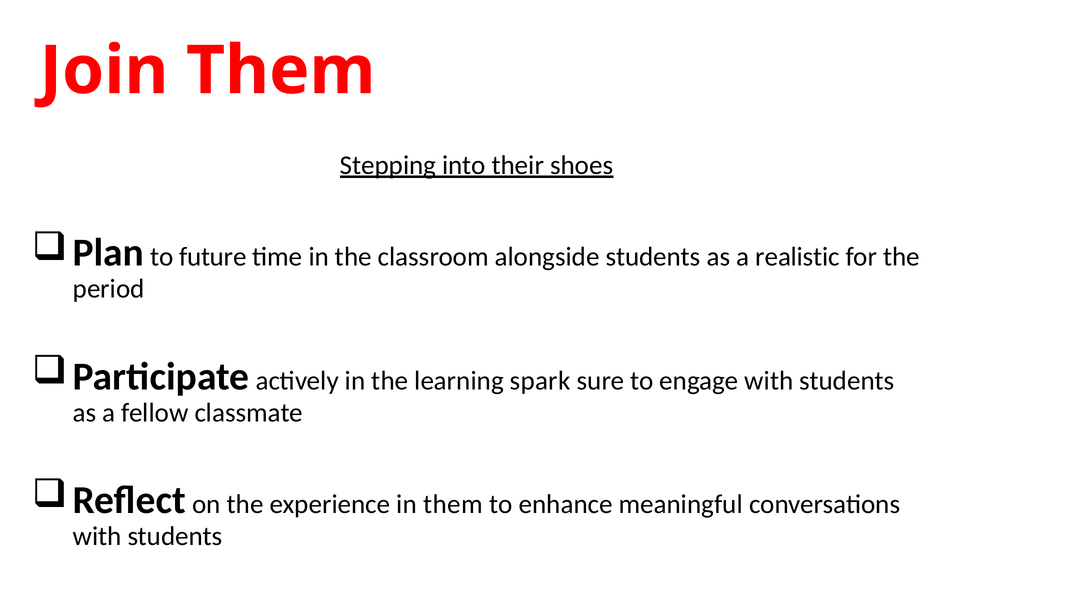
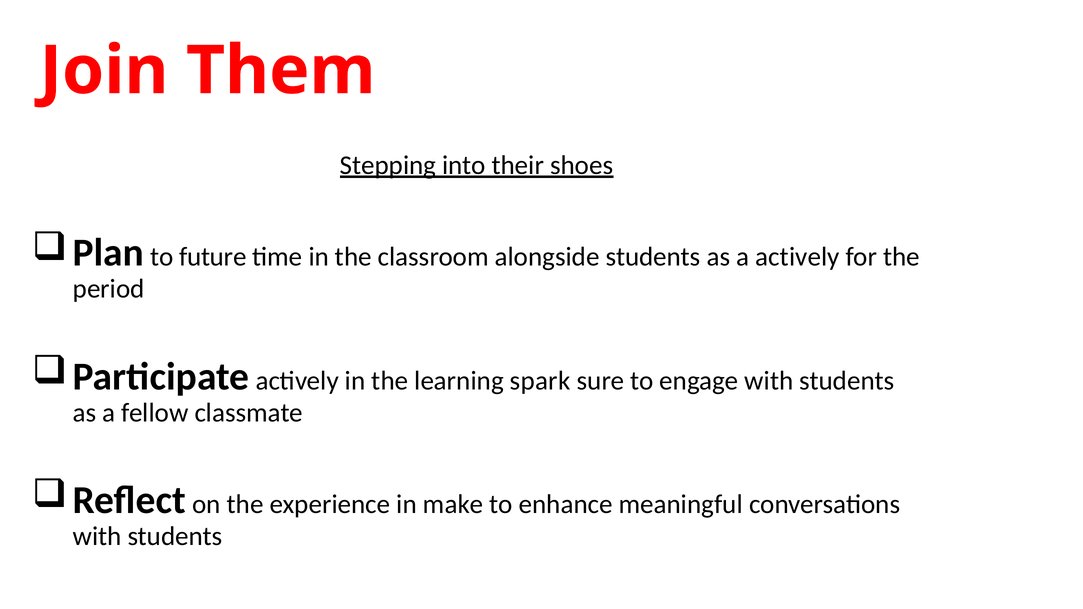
a realistic: realistic -> actively
in them: them -> make
